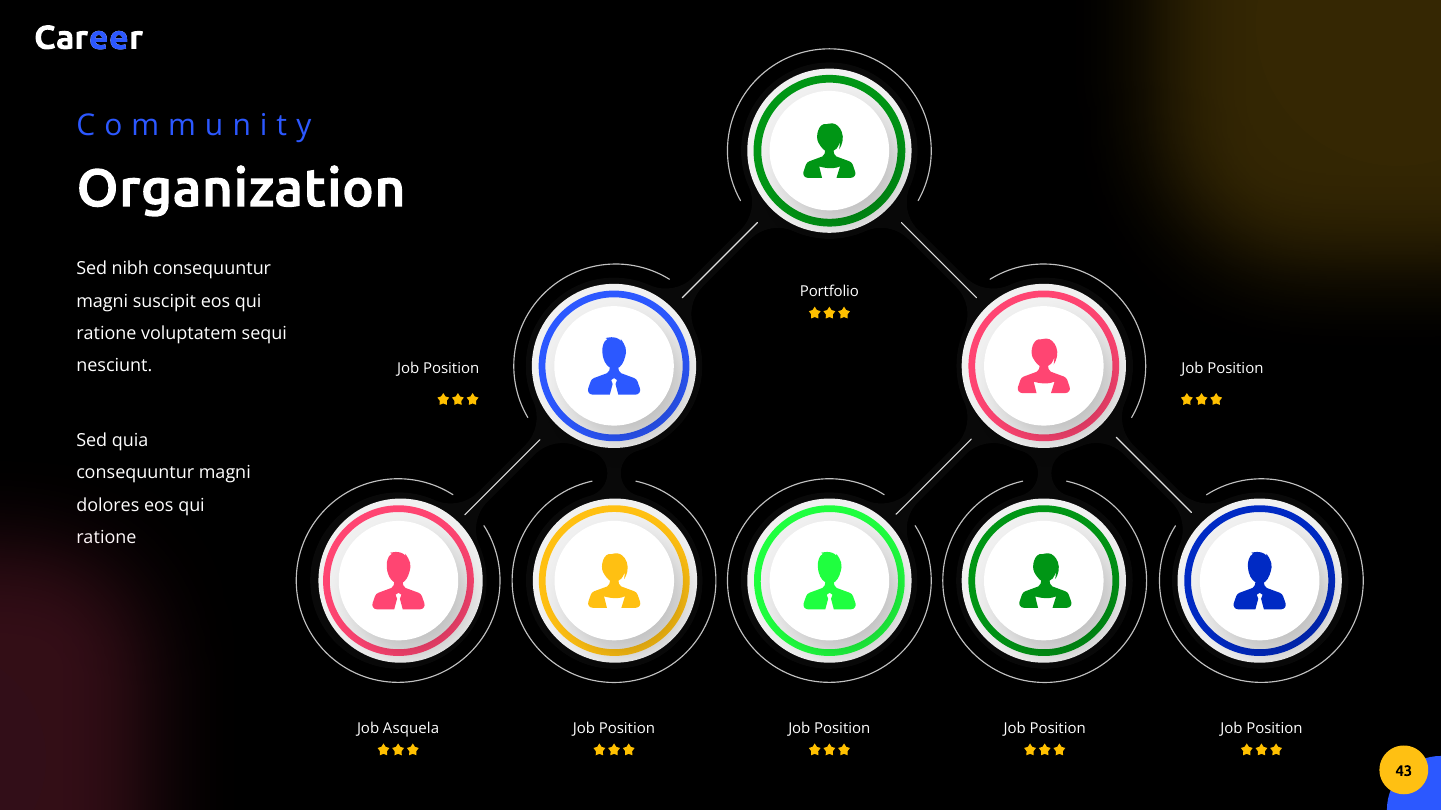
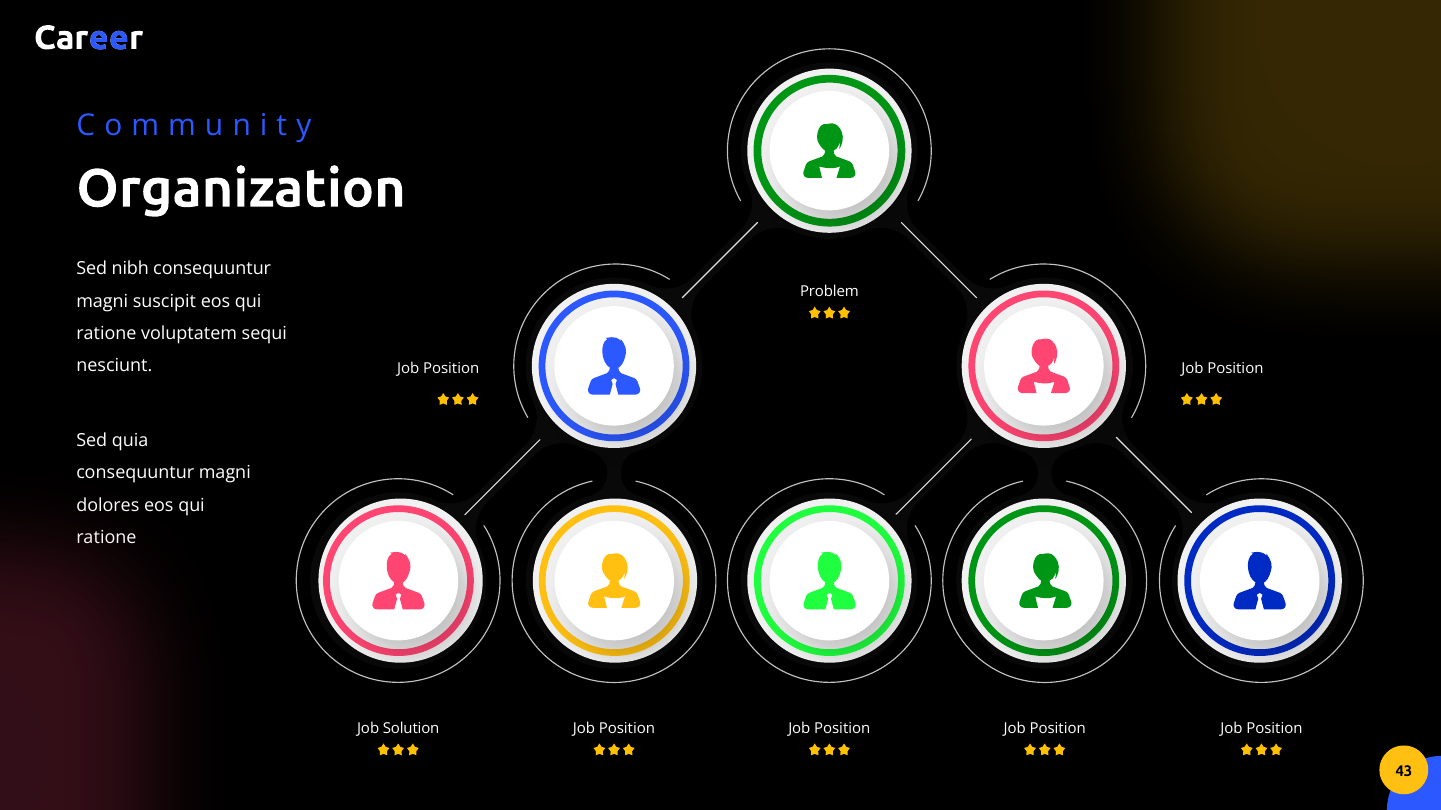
Portfolio: Portfolio -> Problem
Asquela: Asquela -> Solution
